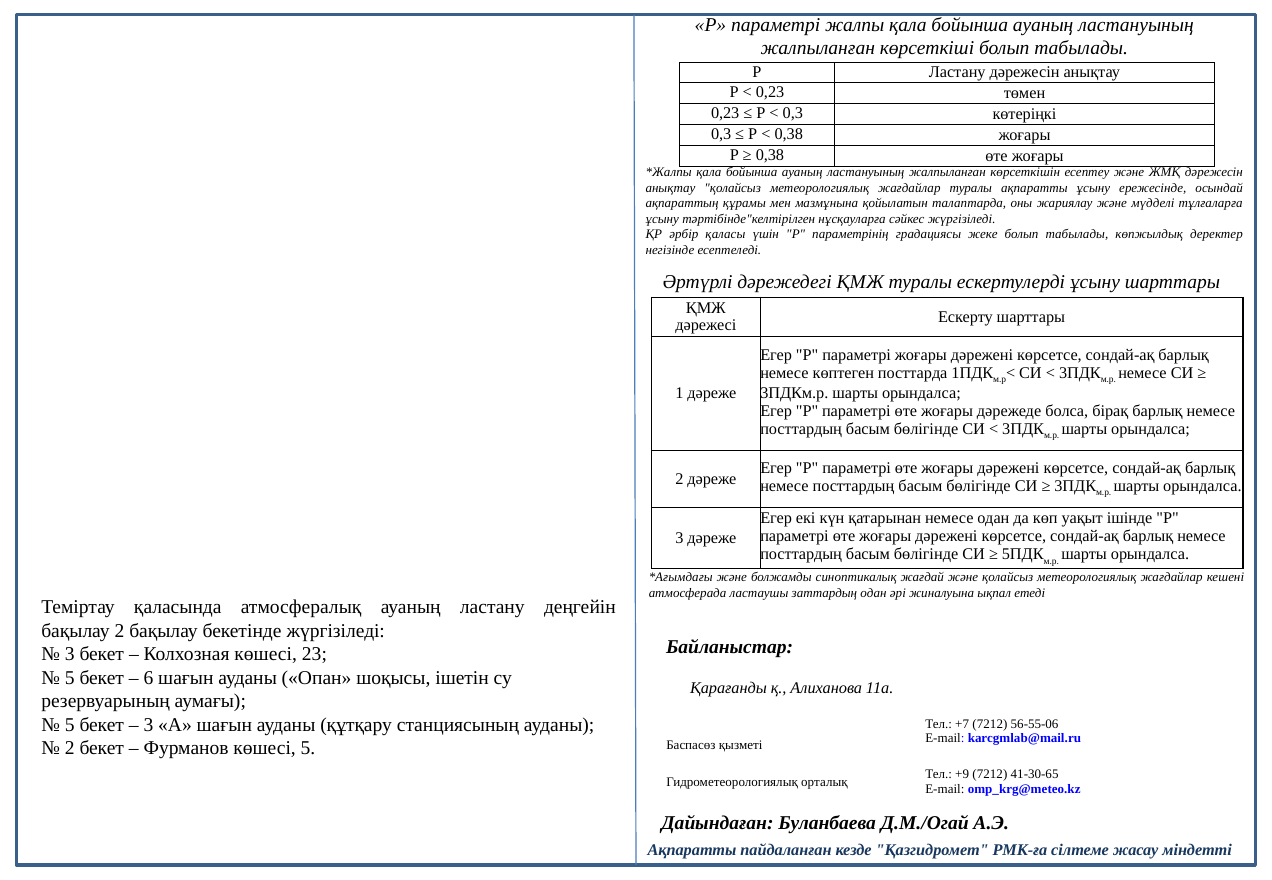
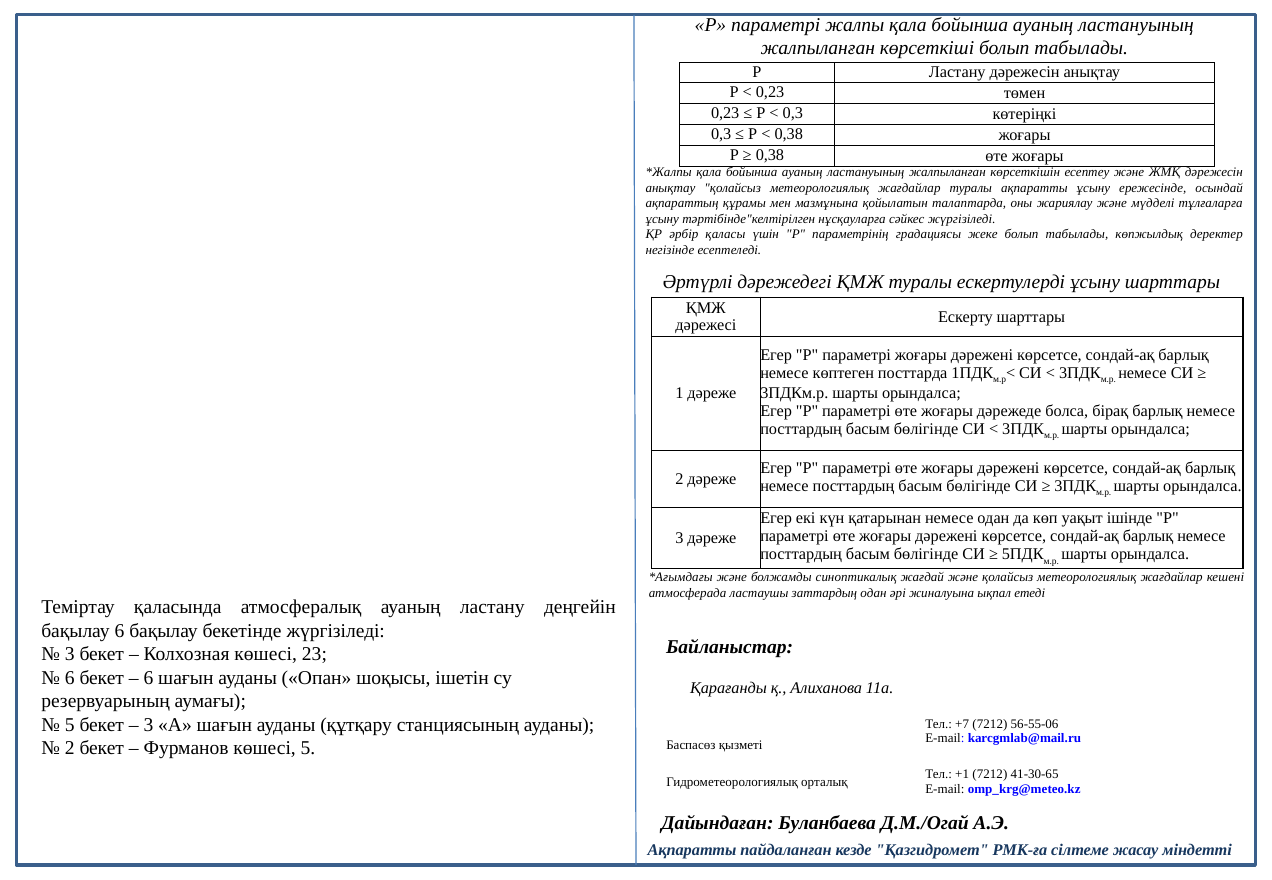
бақылау 2: 2 -> 6
5 at (70, 678): 5 -> 6
+9: +9 -> +1
